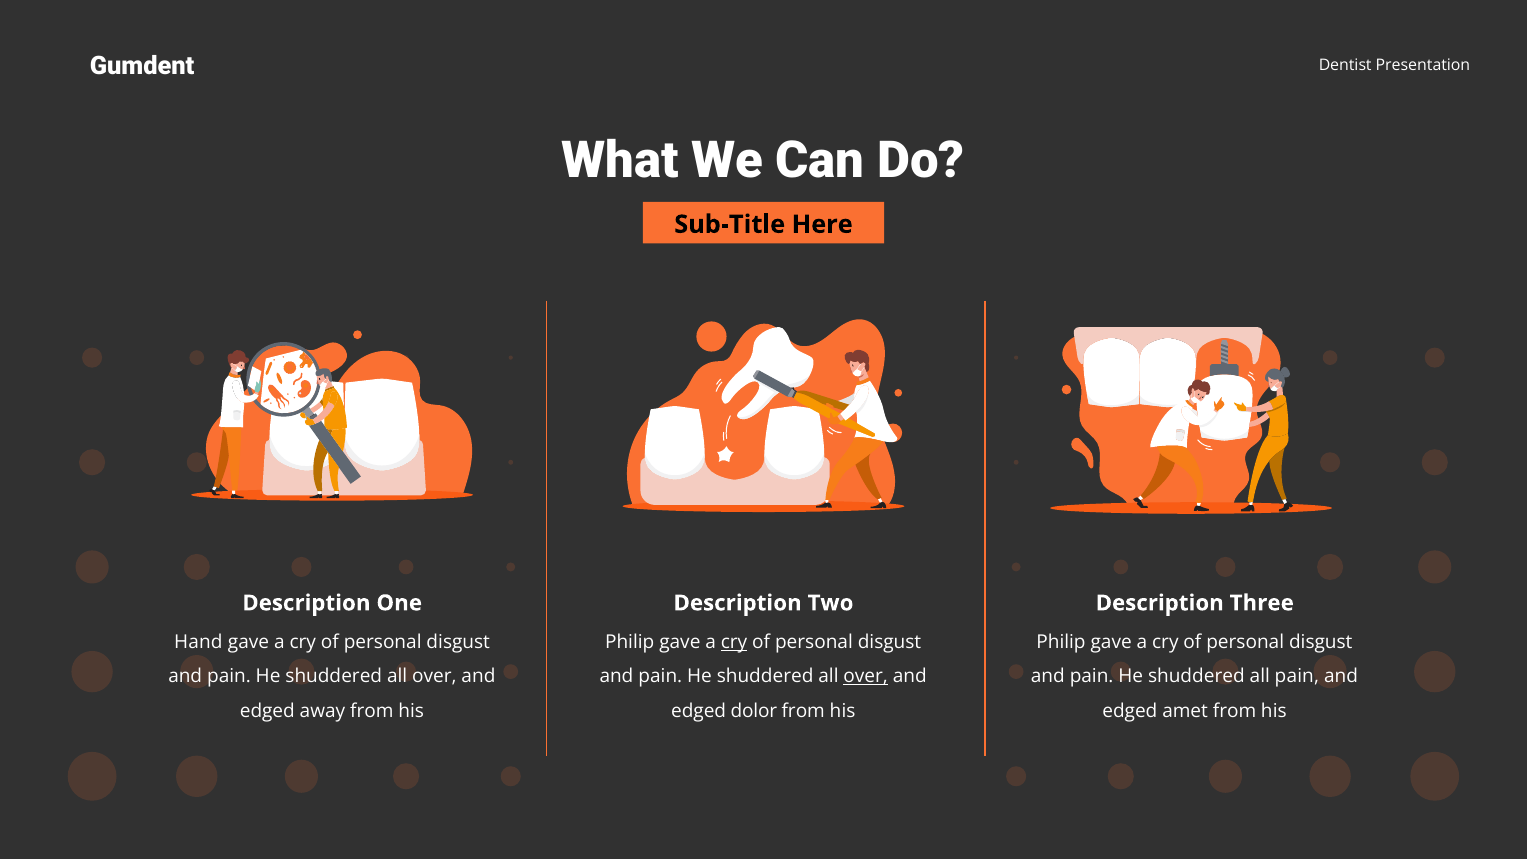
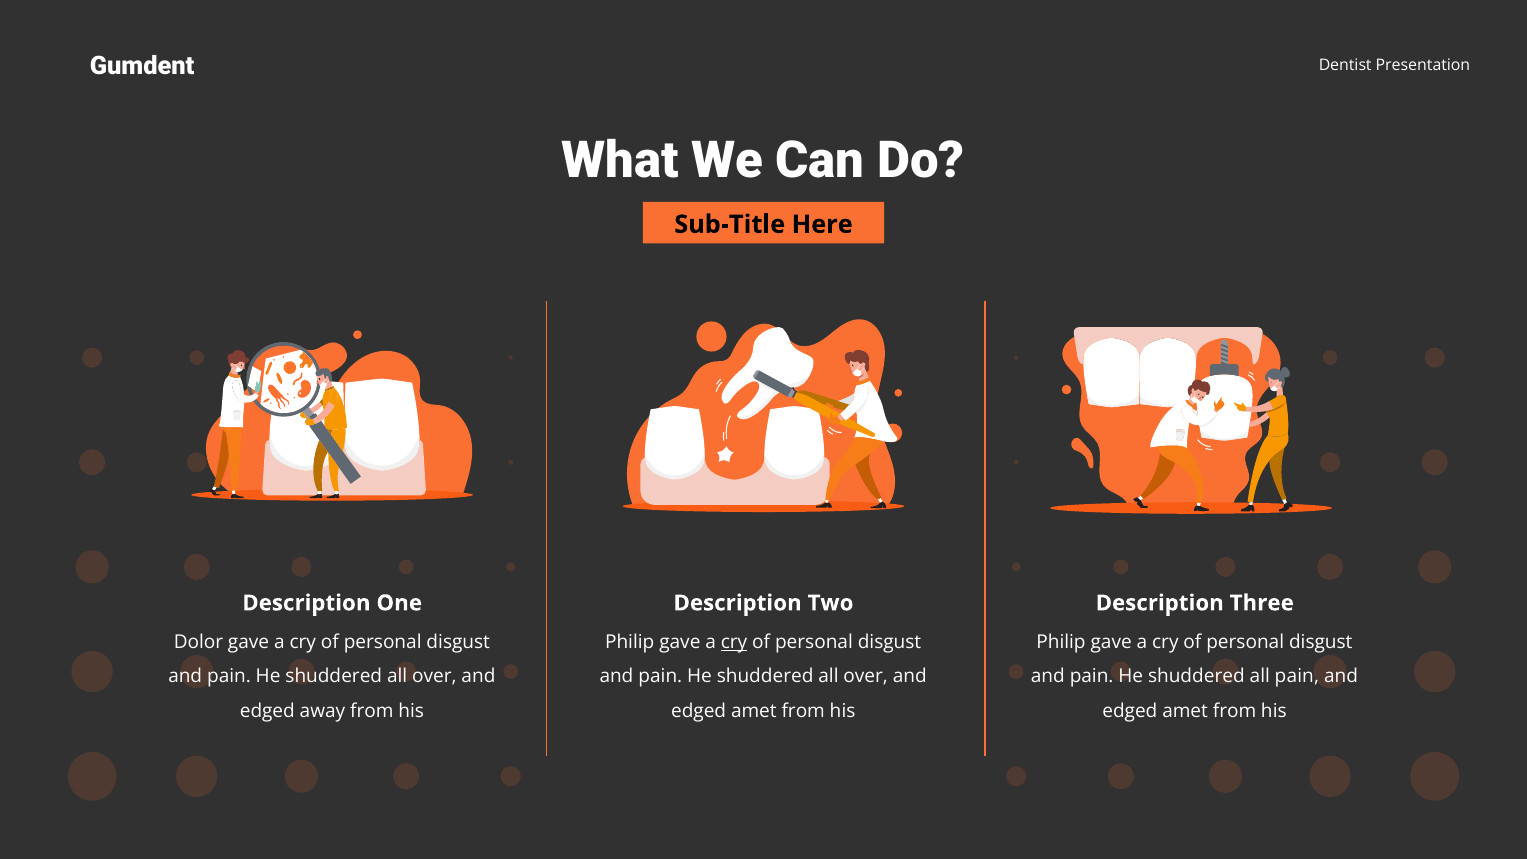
Hand: Hand -> Dolor
over at (866, 677) underline: present -> none
dolor at (754, 711): dolor -> amet
